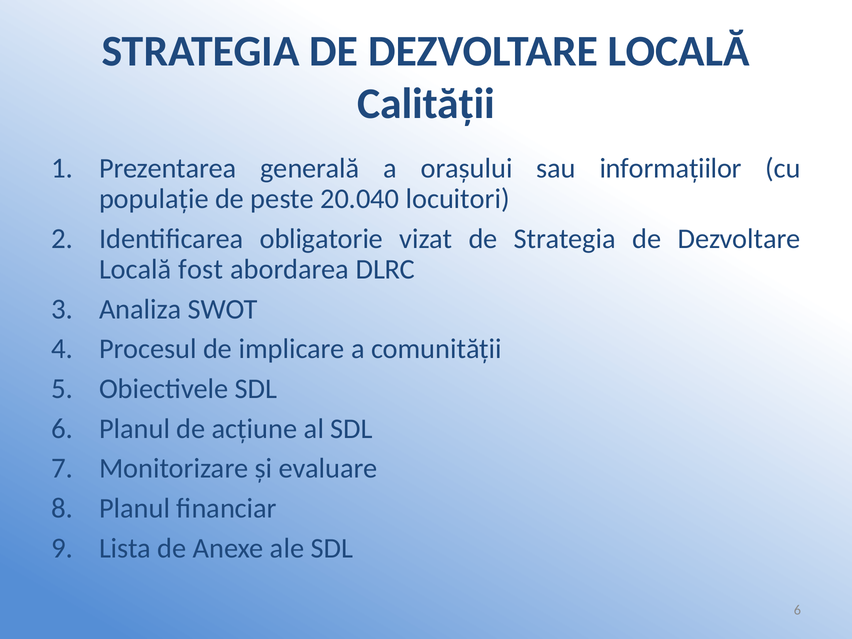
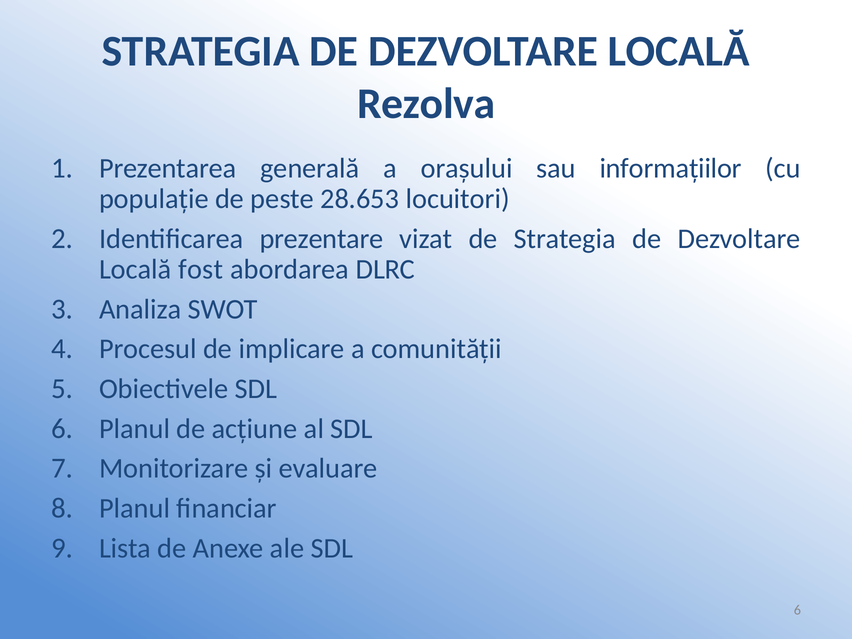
Calității: Calității -> Rezolva
20.040: 20.040 -> 28.653
obligatorie: obligatorie -> prezentare
